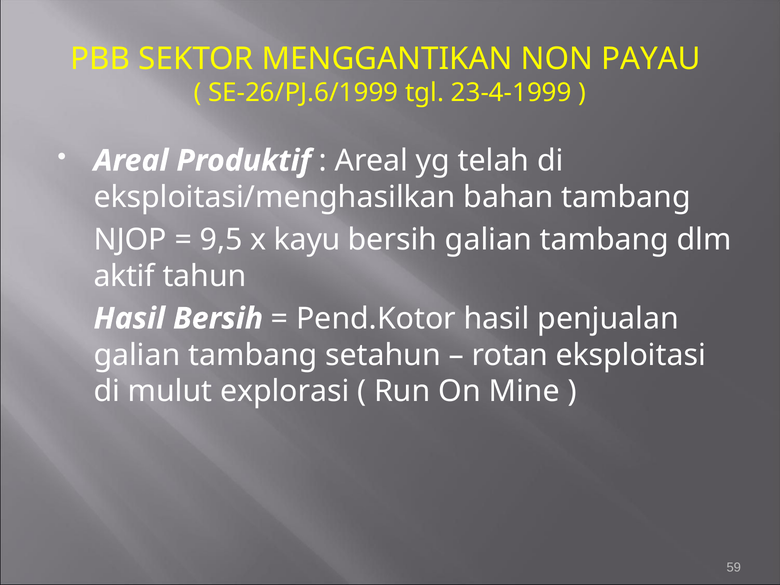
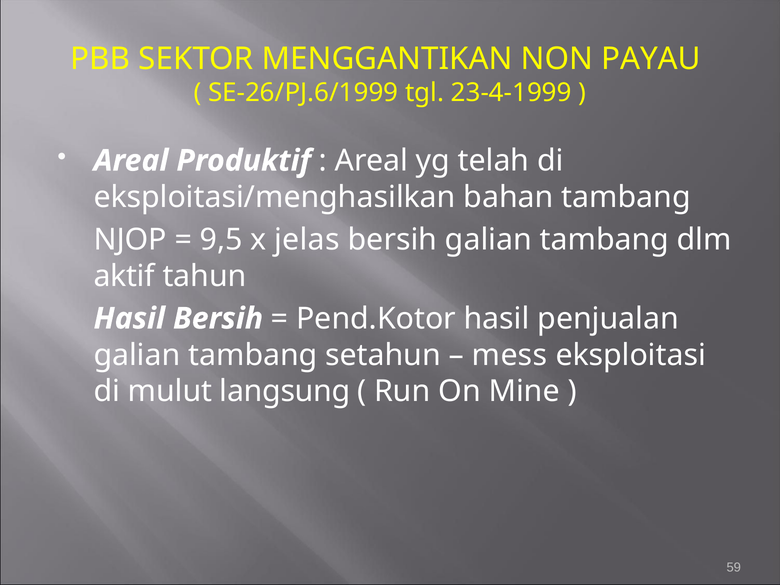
kayu: kayu -> jelas
rotan: rotan -> mess
explorasi: explorasi -> langsung
